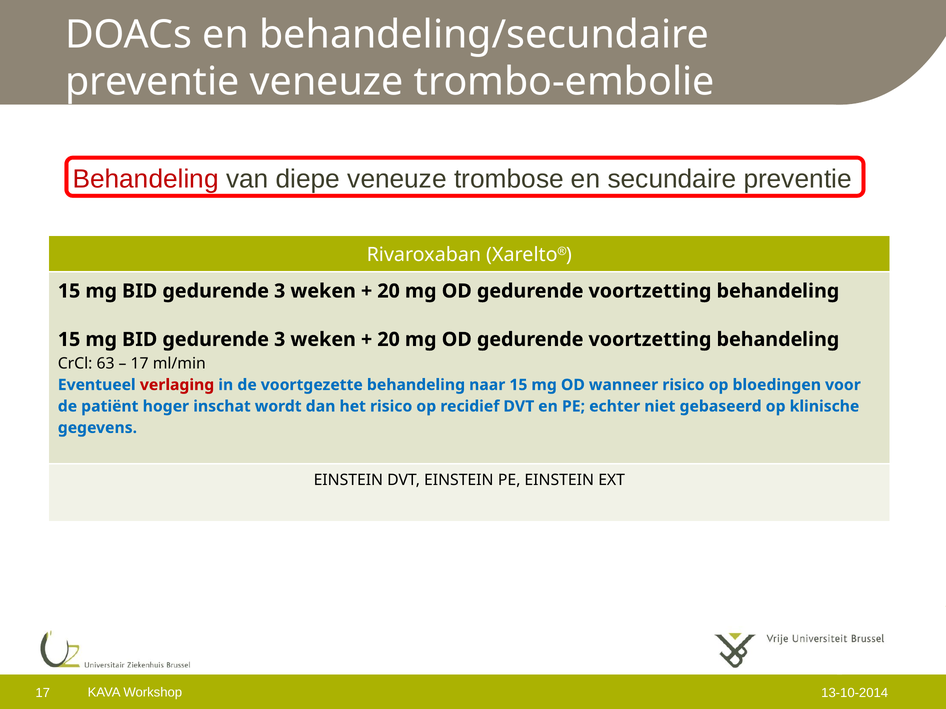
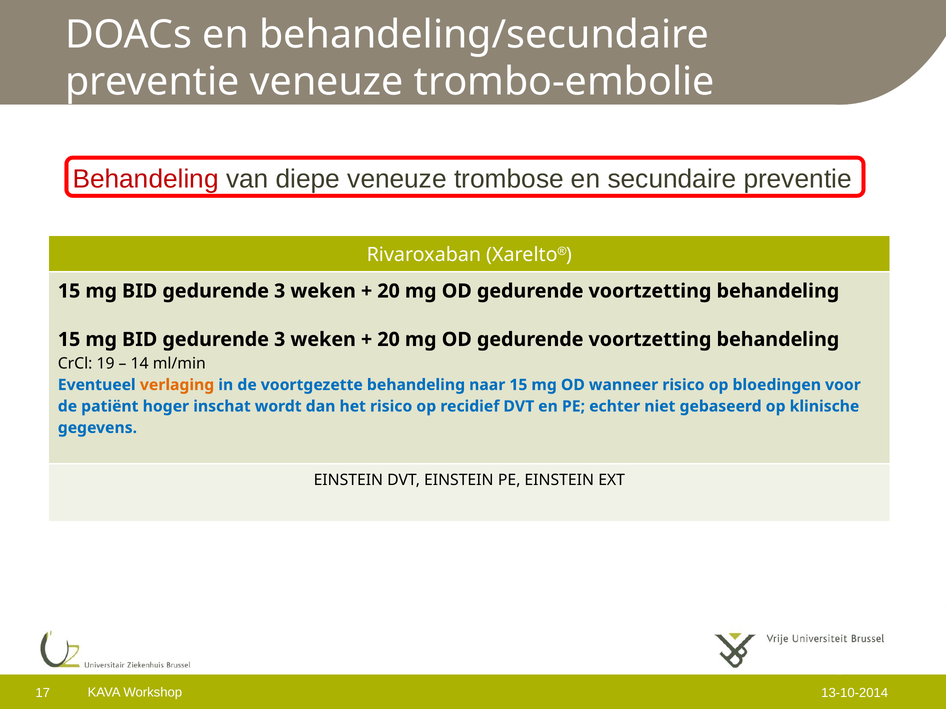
63: 63 -> 19
17 at (140, 364): 17 -> 14
verlaging colour: red -> orange
